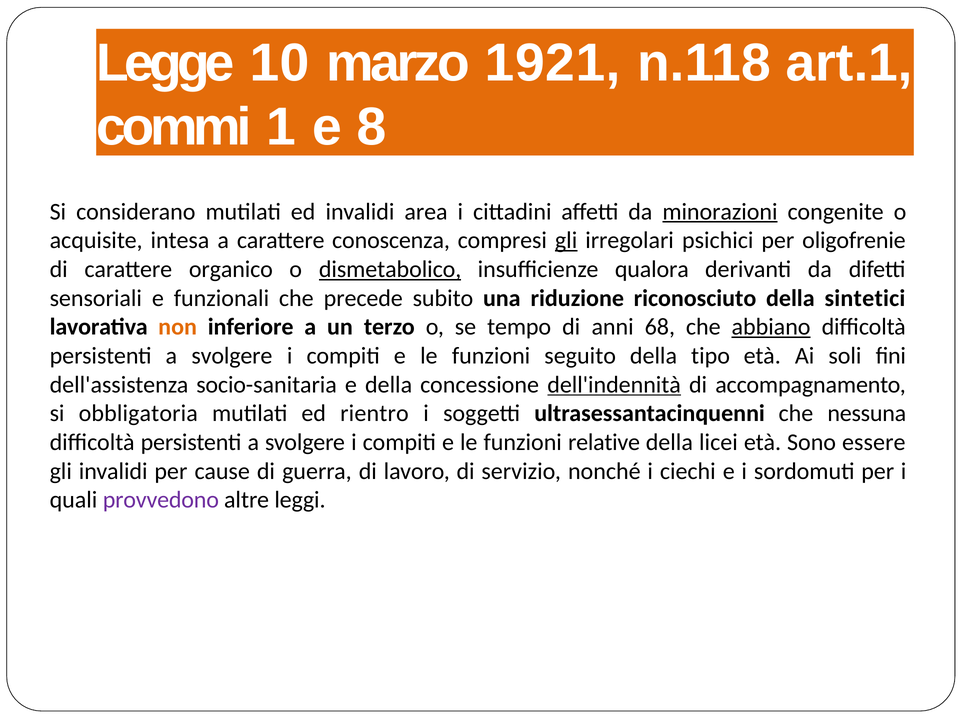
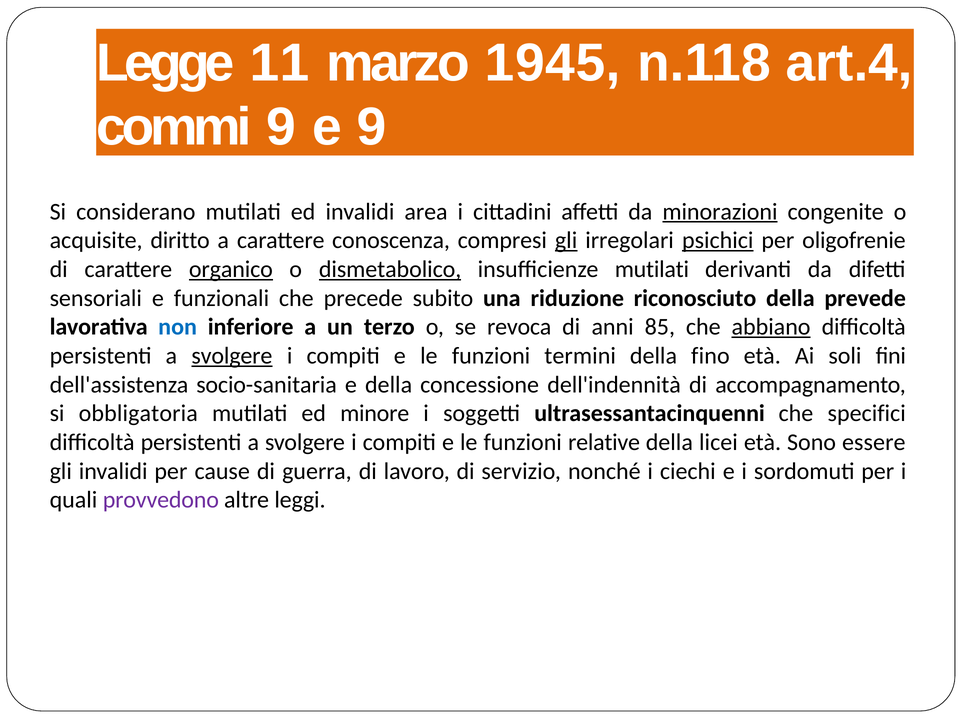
10: 10 -> 11
1921: 1921 -> 1945
art.1: art.1 -> art.4
commi 1: 1 -> 9
e 8: 8 -> 9
intesa: intesa -> diritto
psichici underline: none -> present
organico underline: none -> present
insufficienze qualora: qualora -> mutilati
sintetici: sintetici -> prevede
non colour: orange -> blue
tempo: tempo -> revoca
68: 68 -> 85
svolgere at (232, 356) underline: none -> present
seguito: seguito -> termini
tipo: tipo -> fino
dell'indennità underline: present -> none
rientro: rientro -> minore
nessuna: nessuna -> specifici
